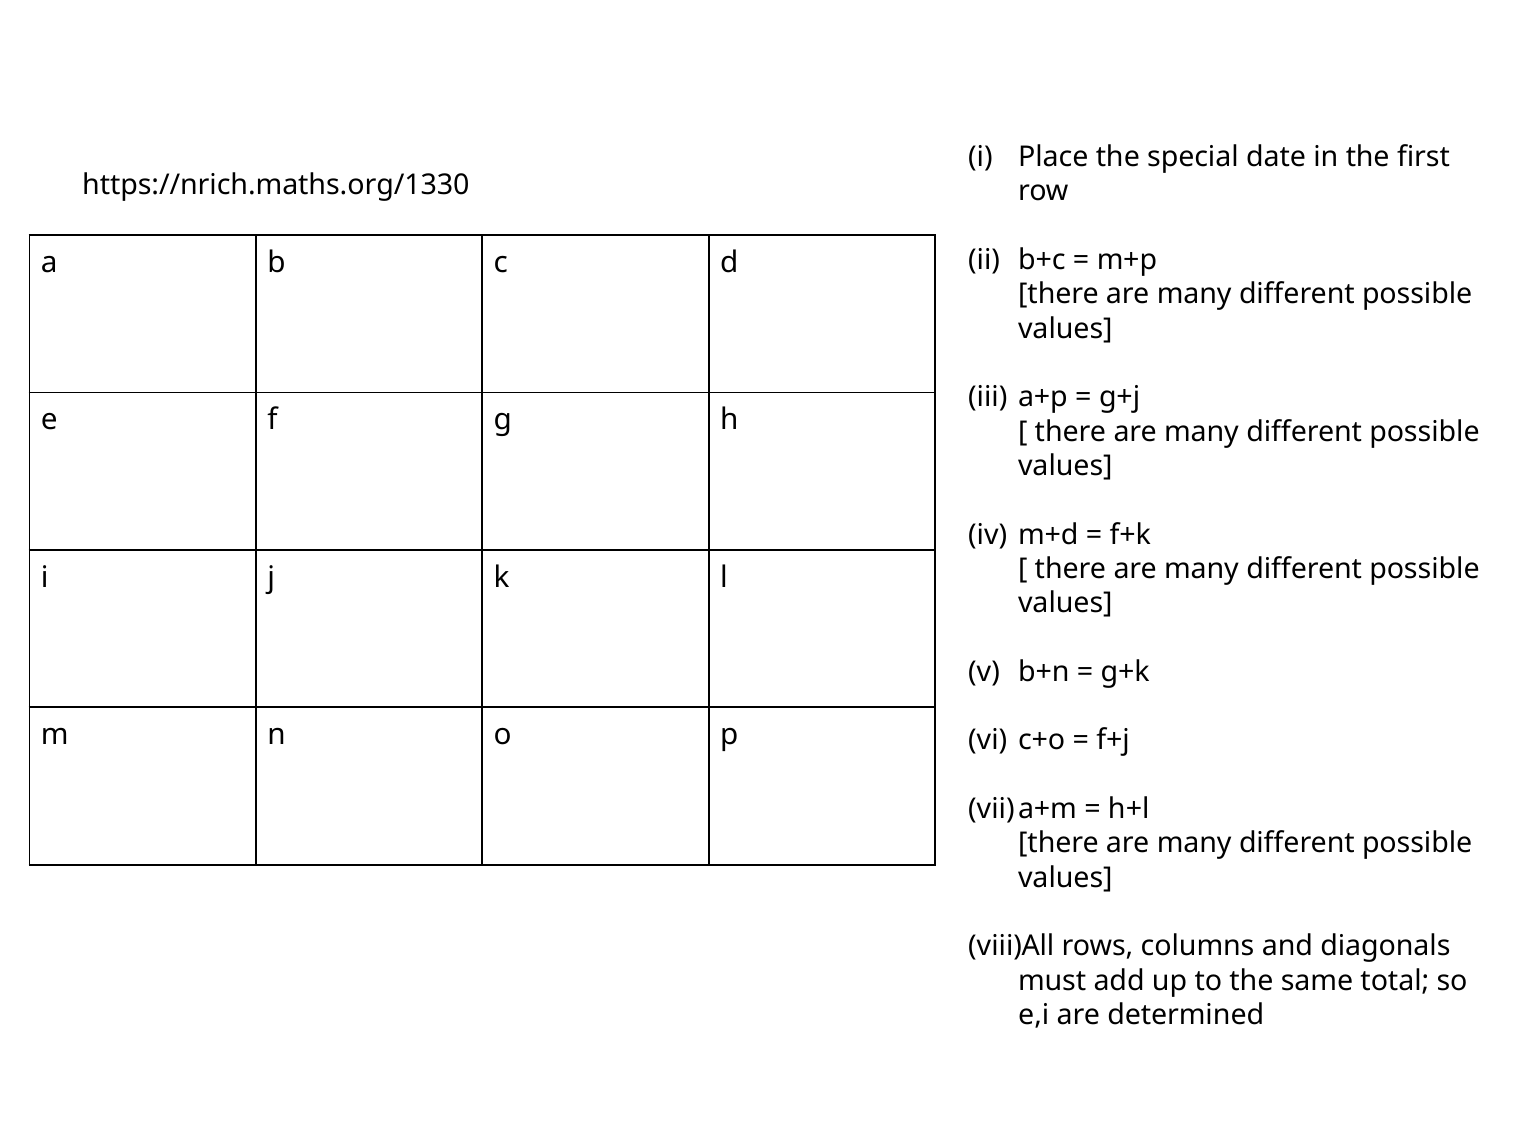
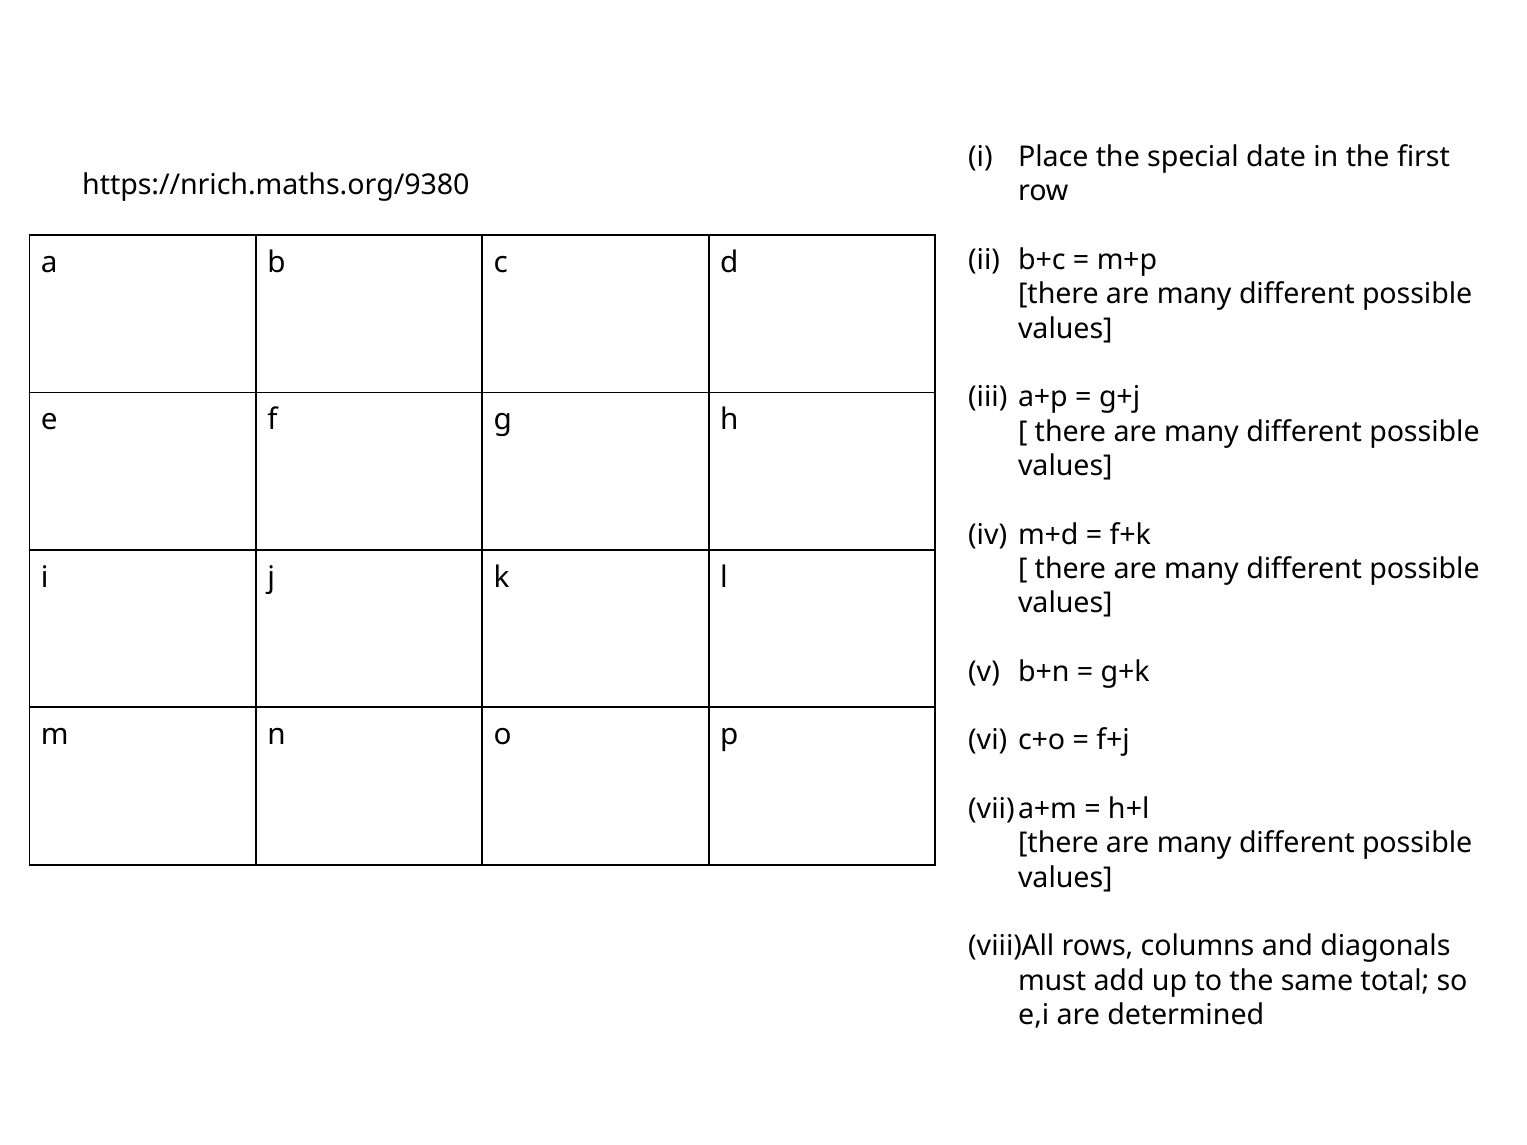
https://nrich.maths.org/1330: https://nrich.maths.org/1330 -> https://nrich.maths.org/9380
